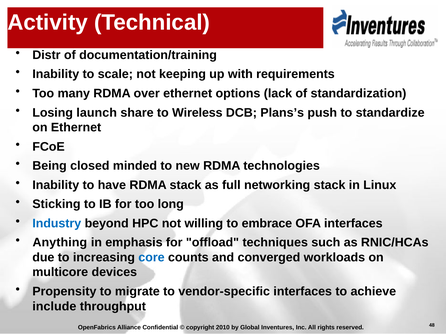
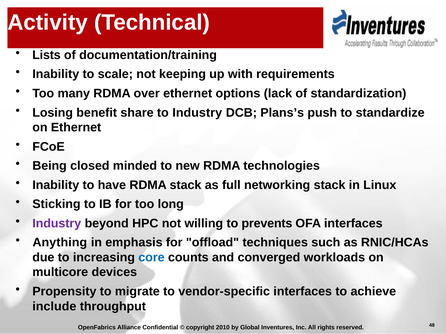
Distr: Distr -> Lists
launch: launch -> benefit
to Wireless: Wireless -> Industry
Industry at (57, 224) colour: blue -> purple
embrace: embrace -> prevents
